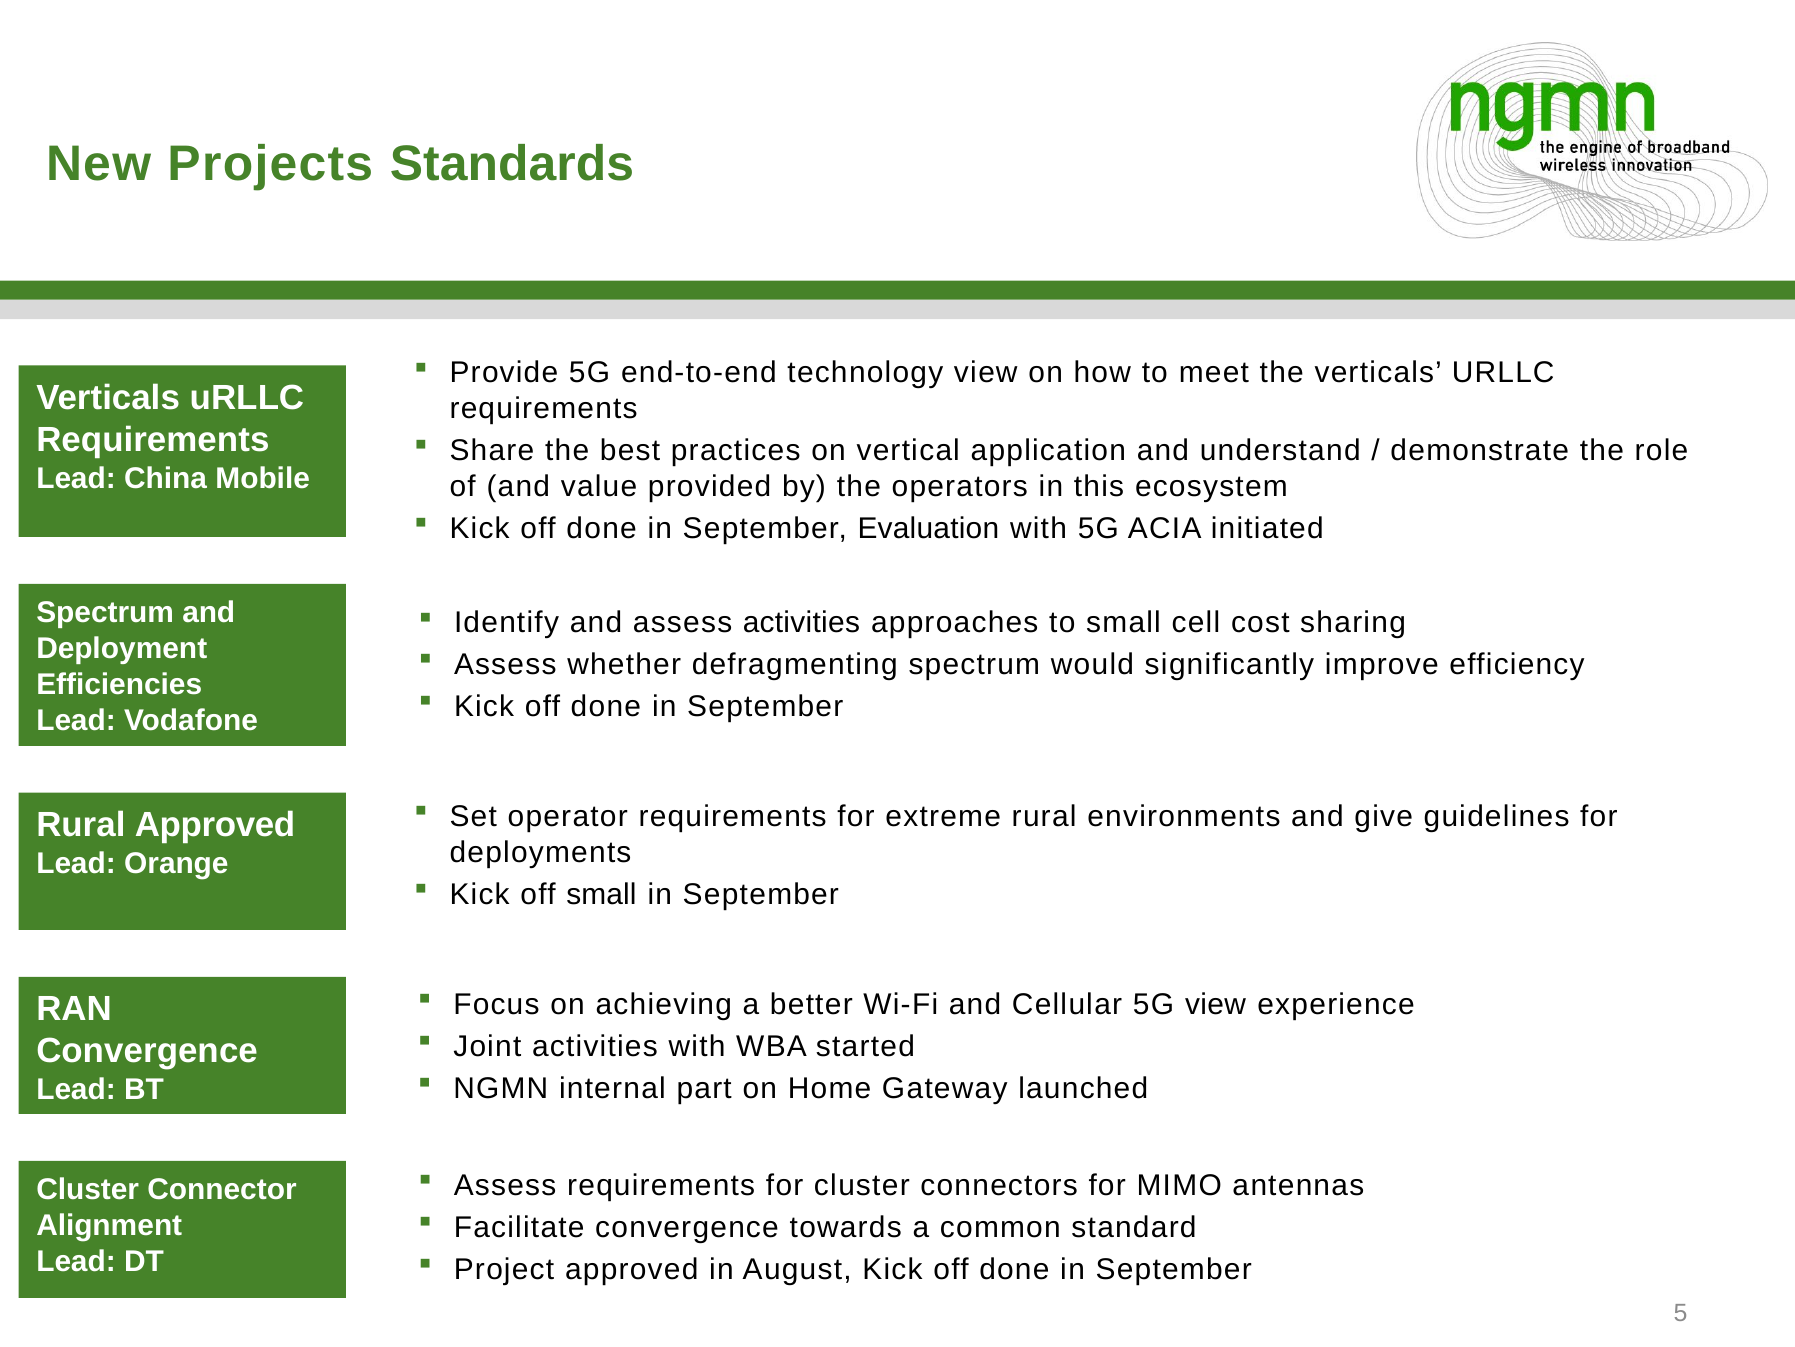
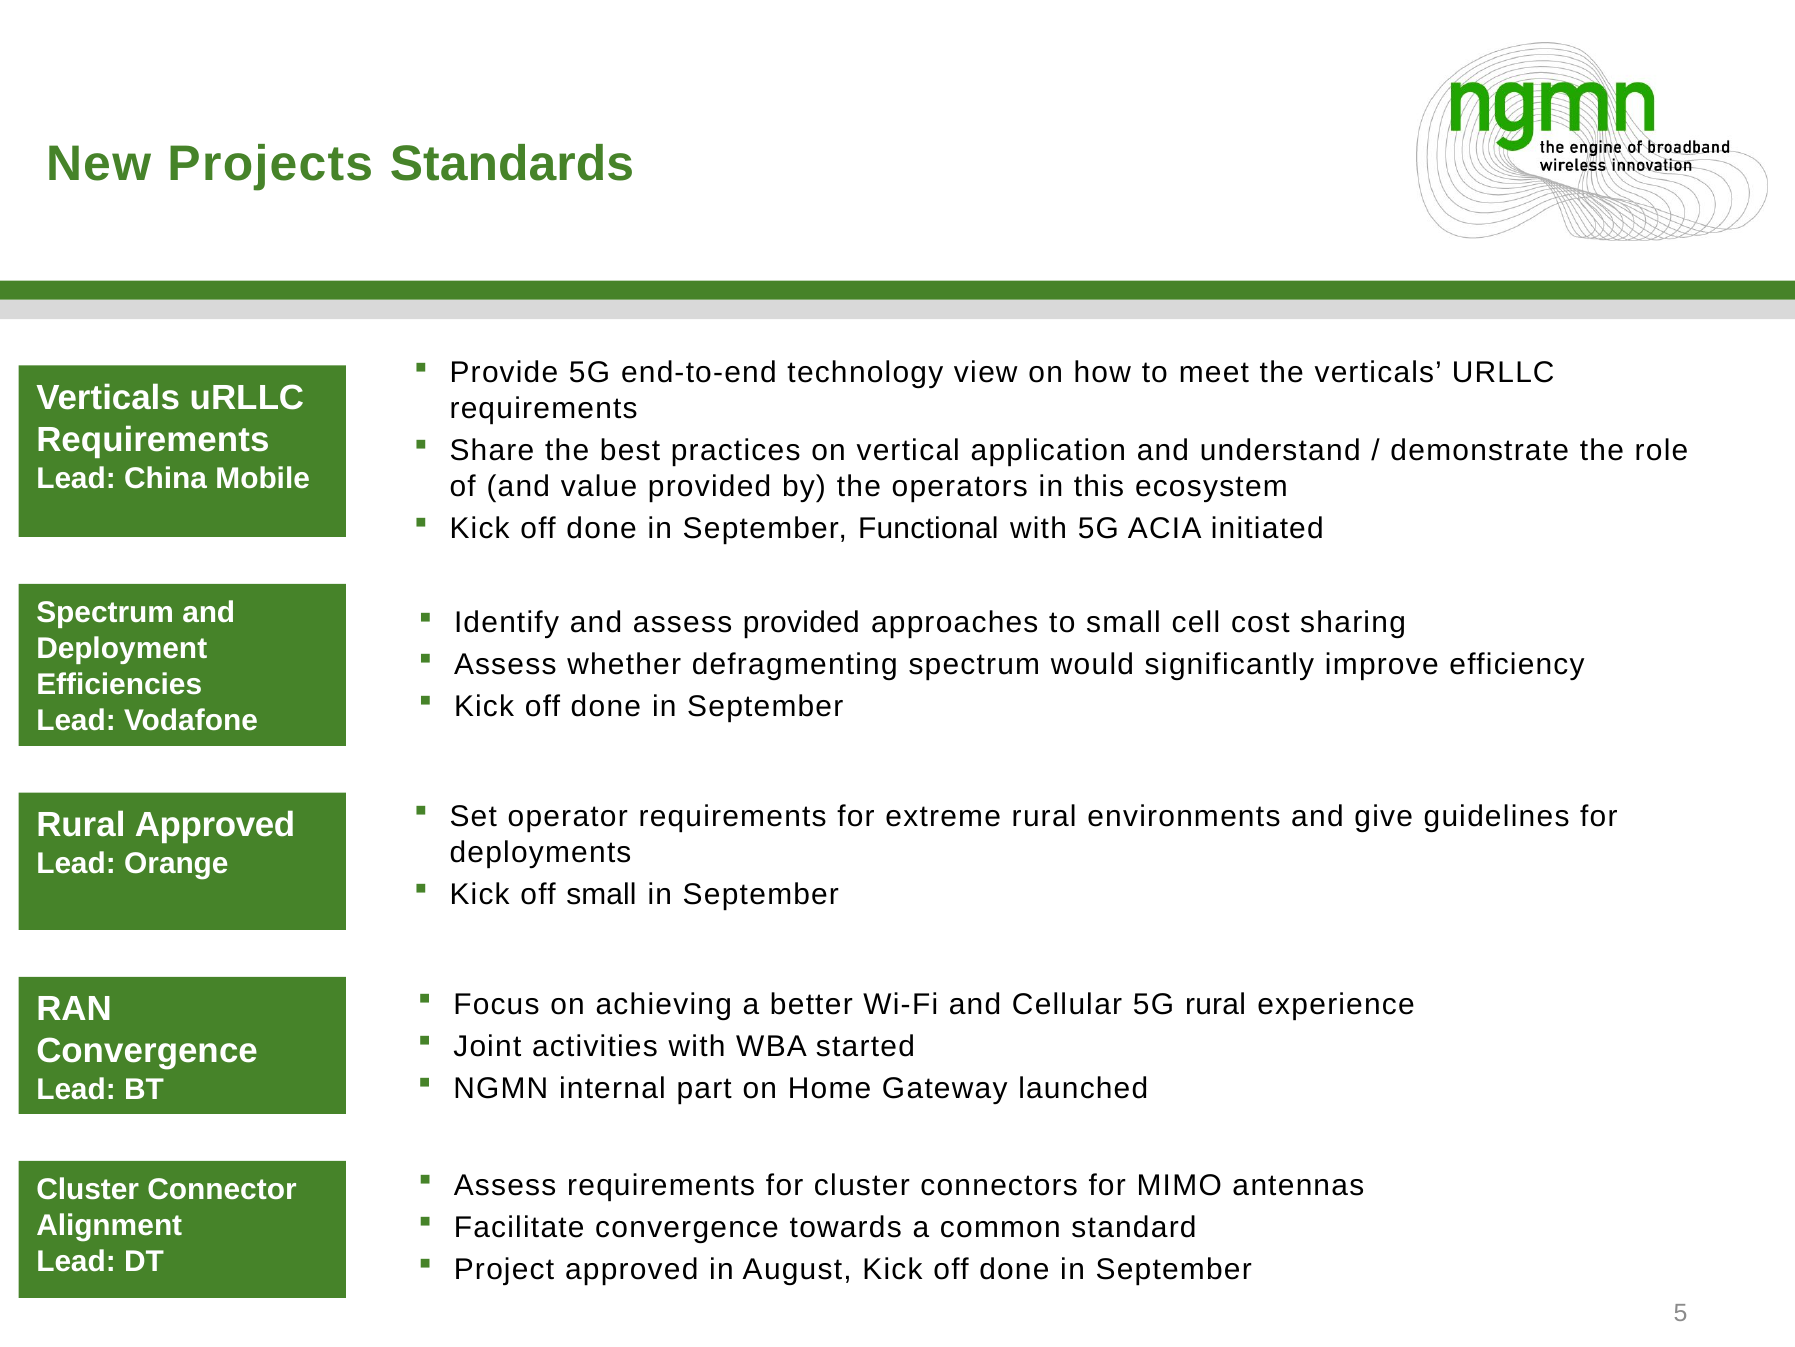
Evaluation: Evaluation -> Functional
assess activities: activities -> provided
5G view: view -> rural
